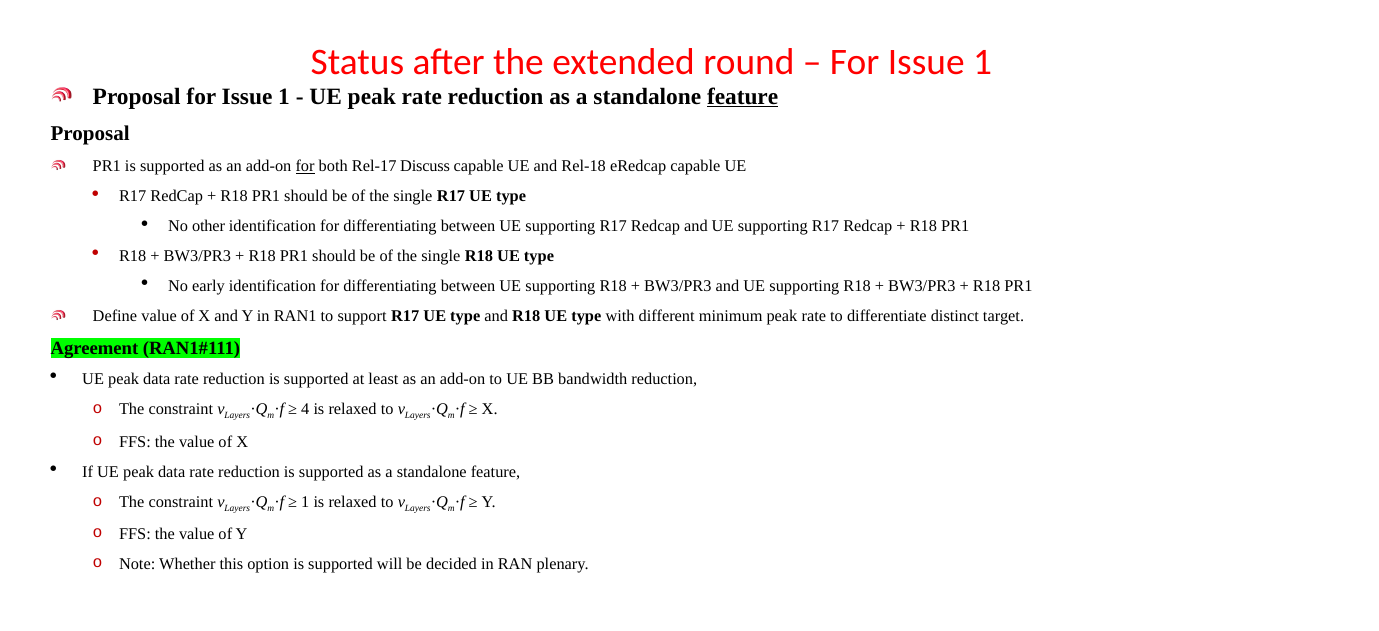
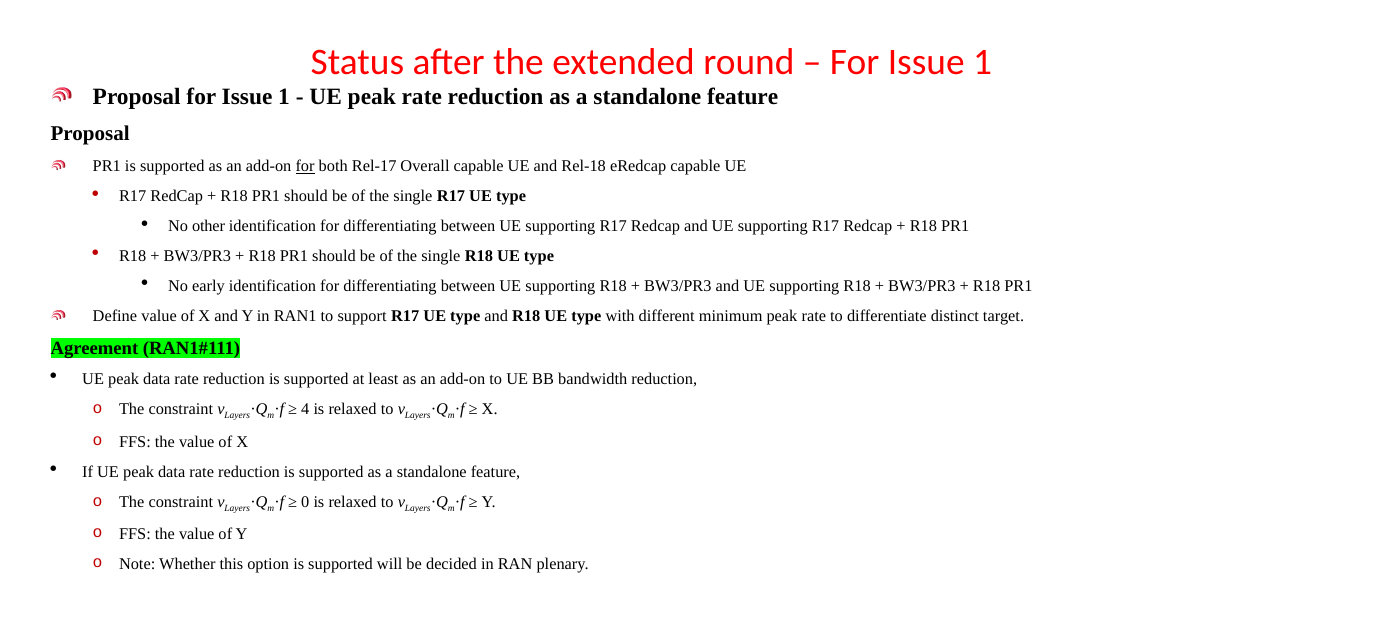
feature at (743, 96) underline: present -> none
Discuss: Discuss -> Overall
1 at (305, 501): 1 -> 0
